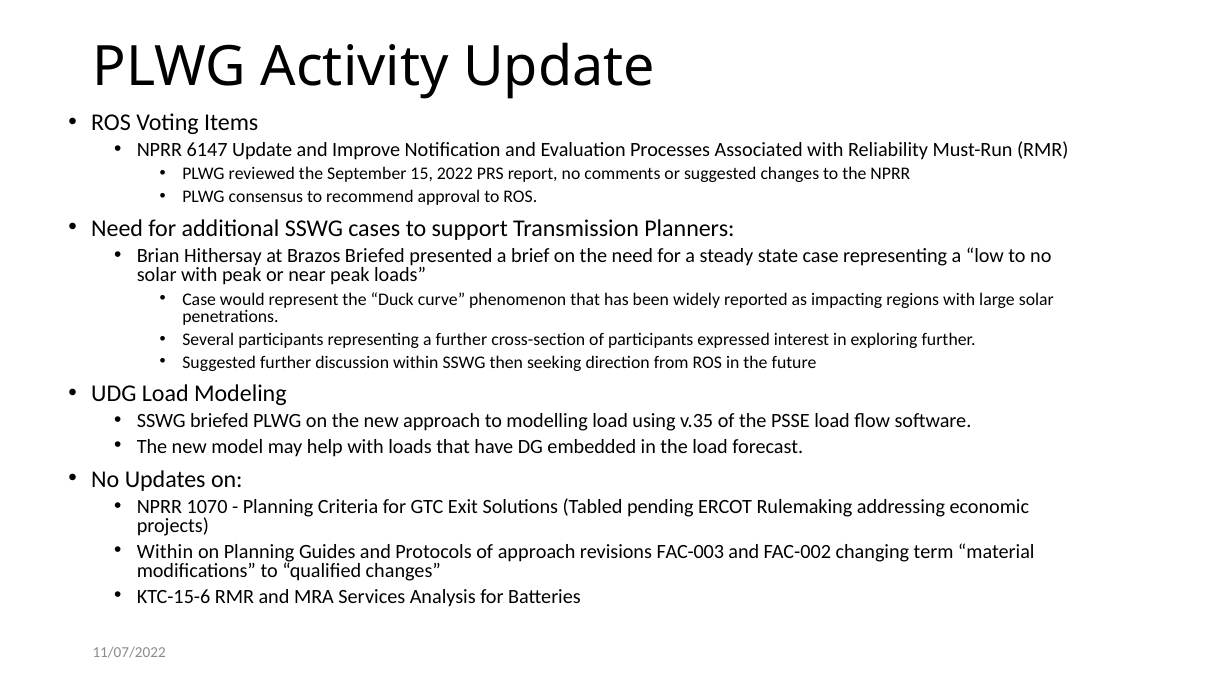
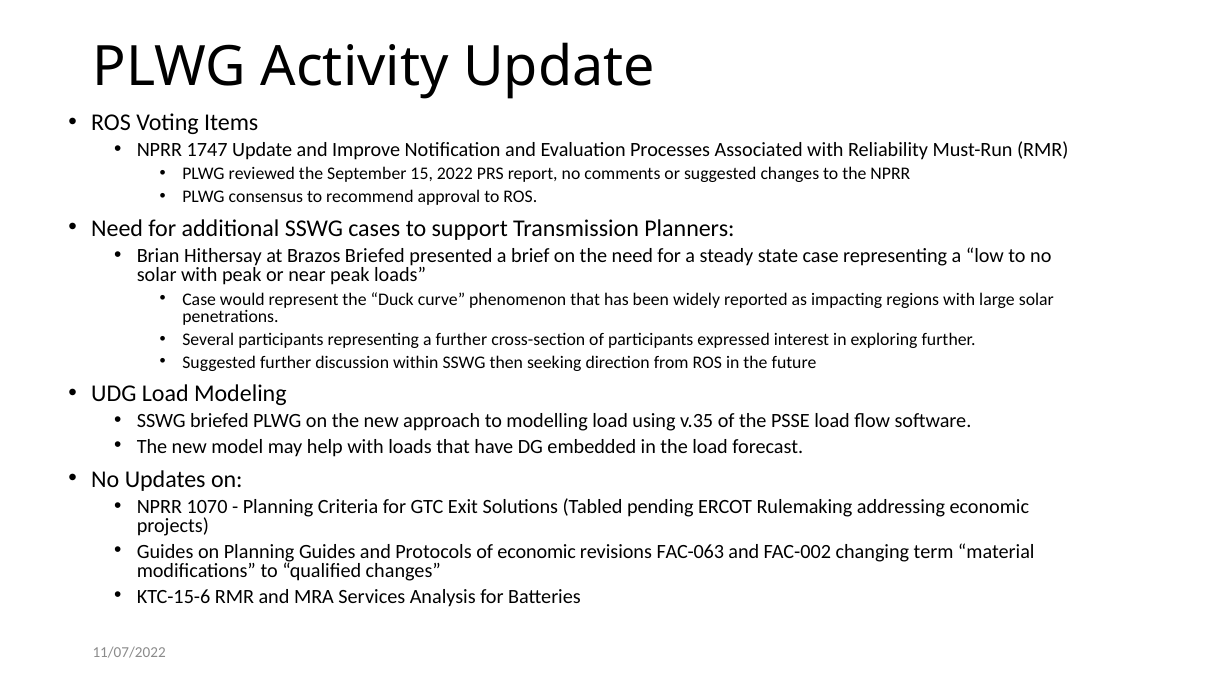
6147: 6147 -> 1747
Within at (165, 552): Within -> Guides
of approach: approach -> economic
FAC-003: FAC-003 -> FAC-063
